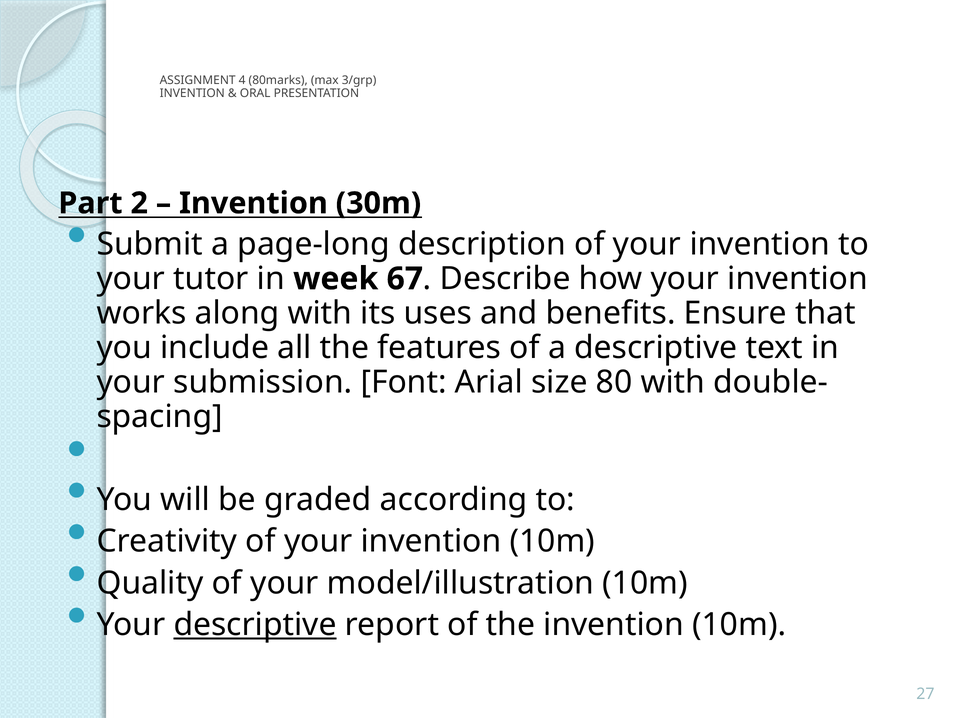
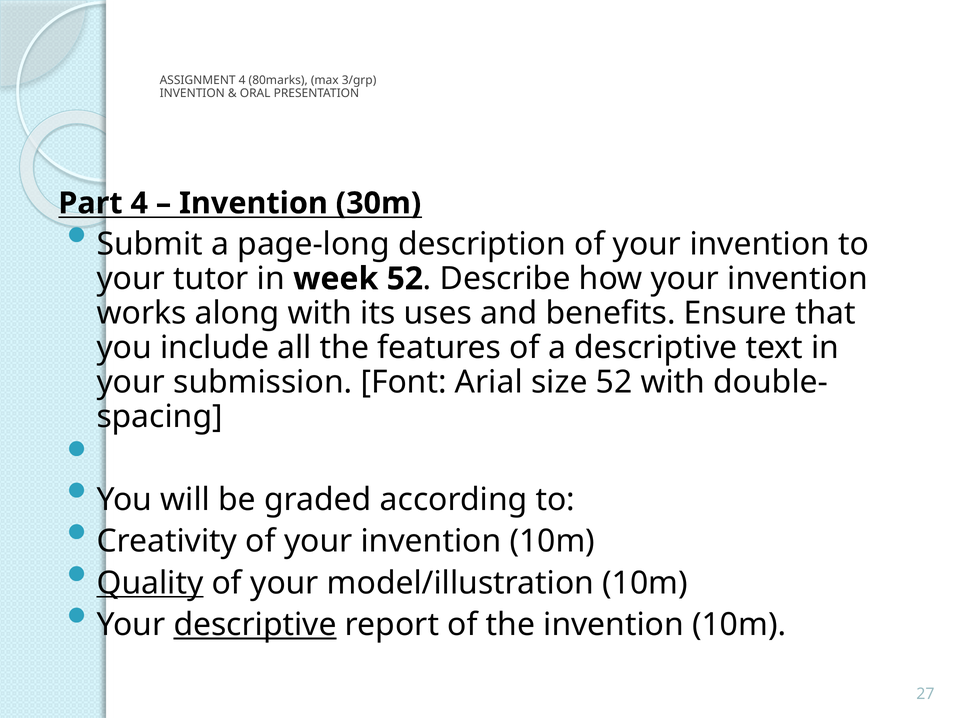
Part 2: 2 -> 4
week 67: 67 -> 52
size 80: 80 -> 52
Quality underline: none -> present
